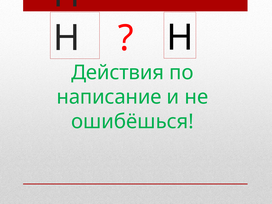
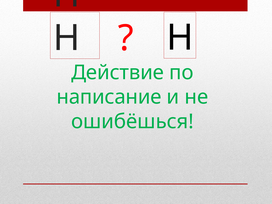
Действия: Действия -> Действие
